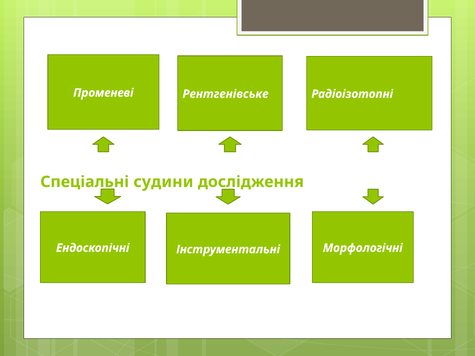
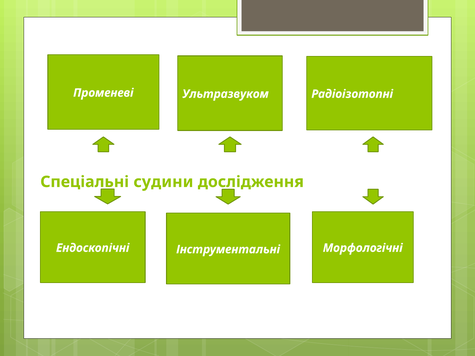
Рентгенівське: Рентгенівське -> Ультразвуком
